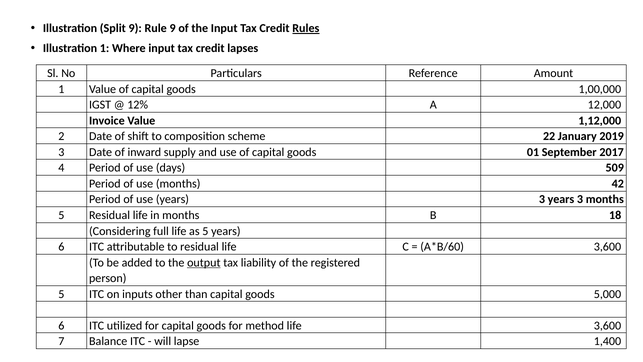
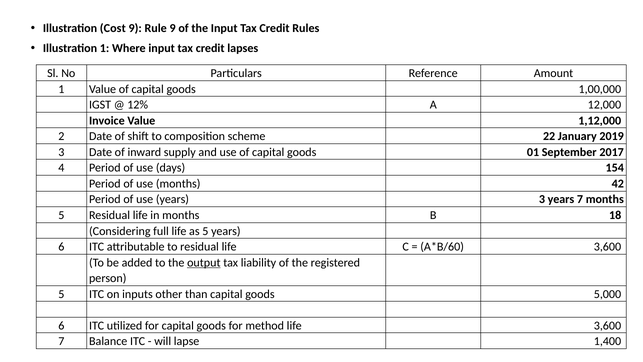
Split: Split -> Cost
Rules underline: present -> none
509: 509 -> 154
3 years 3: 3 -> 7
